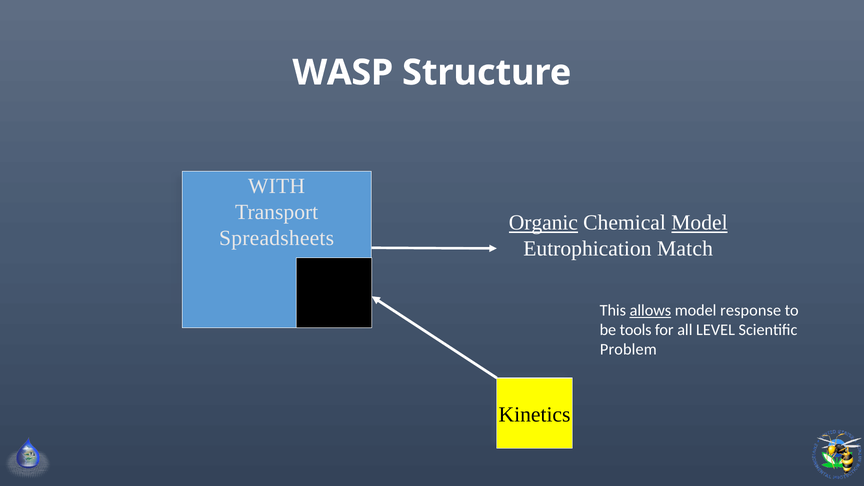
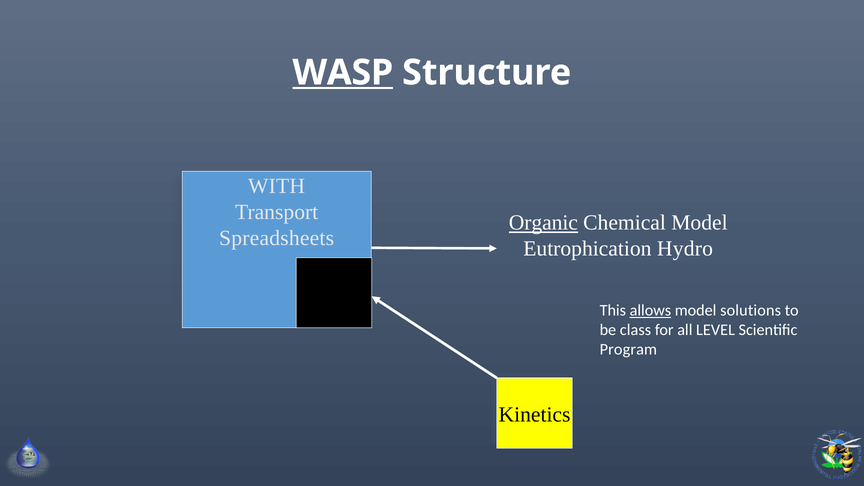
WASP underline: none -> present
Model at (699, 223) underline: present -> none
Match: Match -> Hydro
response: response -> solutions
tools: tools -> class
Problem: Problem -> Program
